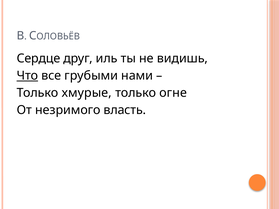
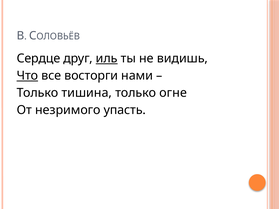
иль underline: none -> present
грубыми: грубыми -> восторги
хмурые: хмурые -> тишина
власть: власть -> упасть
